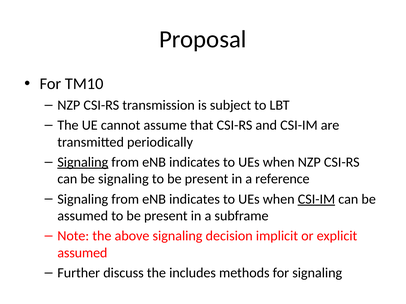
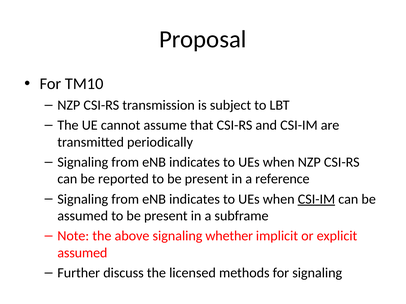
Signaling at (83, 162) underline: present -> none
be signaling: signaling -> reported
decision: decision -> whether
includes: includes -> licensed
